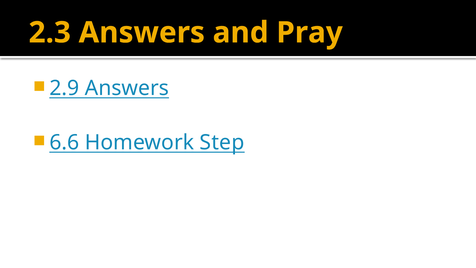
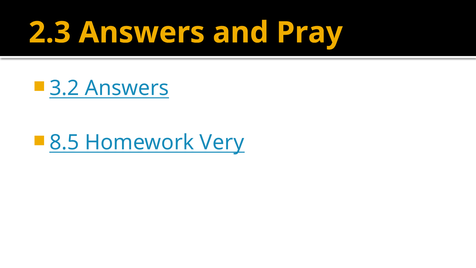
2.9: 2.9 -> 3.2
6.6: 6.6 -> 8.5
Step: Step -> Very
